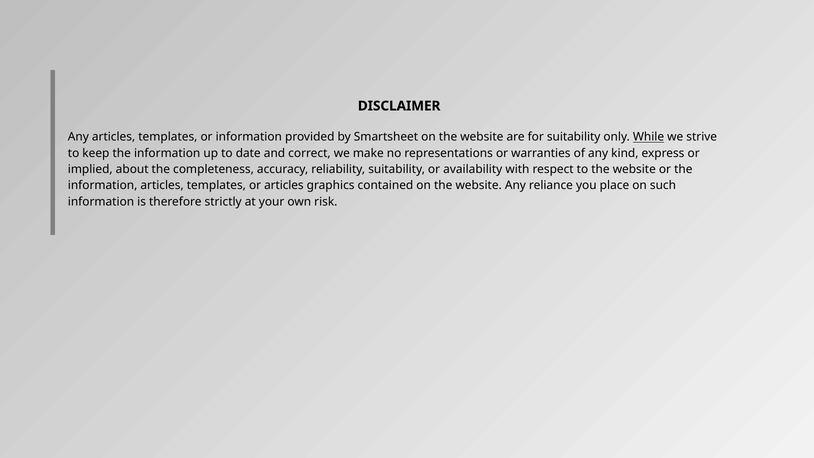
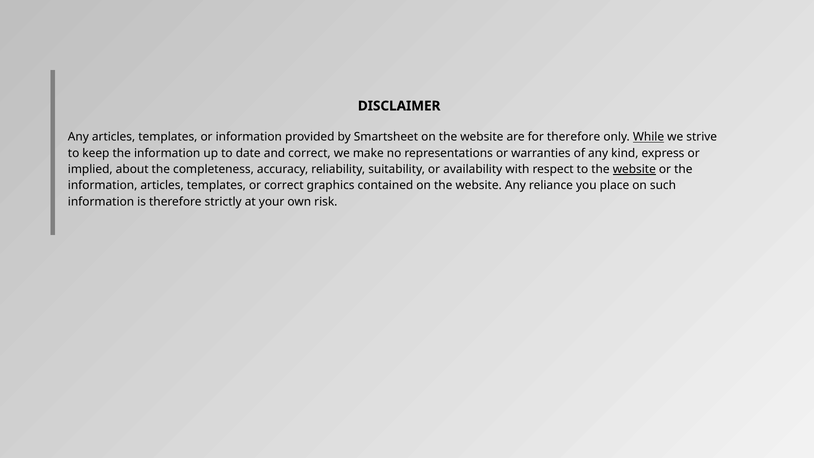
for suitability: suitability -> therefore
website at (634, 169) underline: none -> present
or articles: articles -> correct
